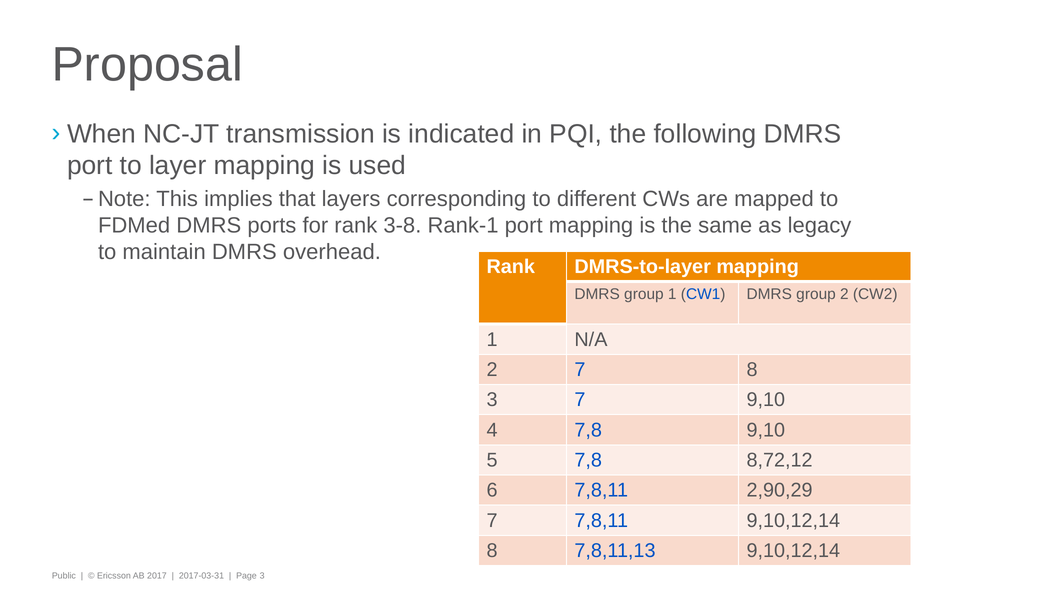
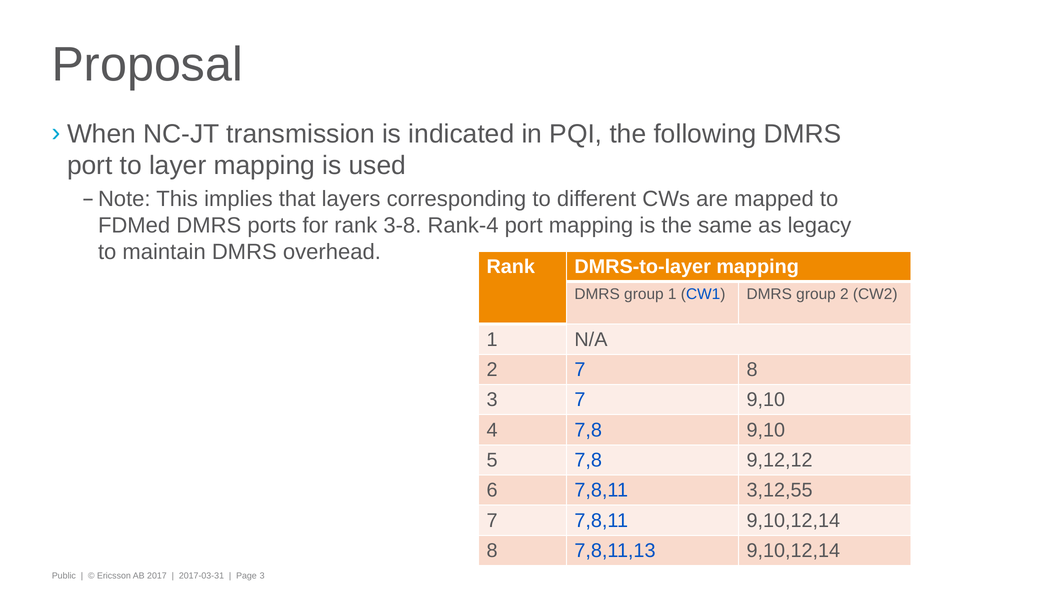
Rank-1: Rank-1 -> Rank-4
8,72,12: 8,72,12 -> 9,12,12
2,90,29: 2,90,29 -> 3,12,55
